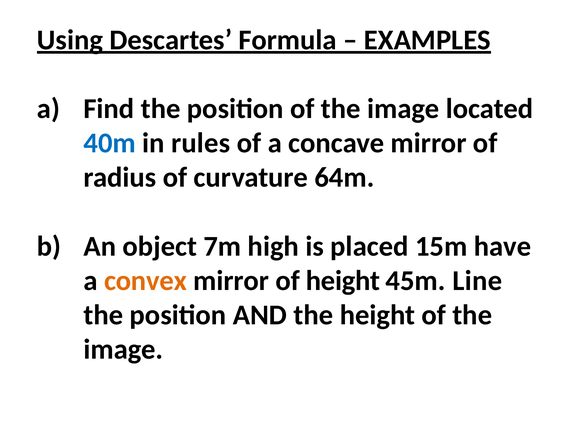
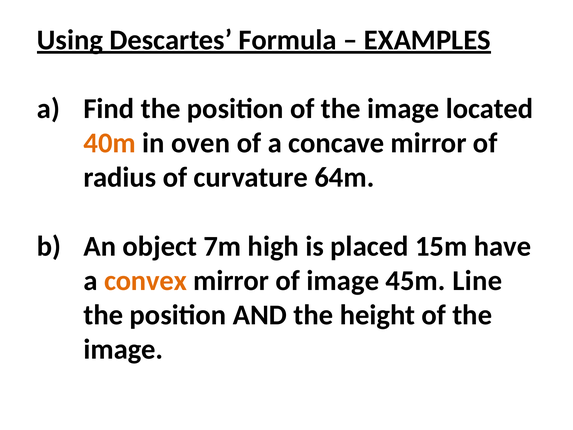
40m colour: blue -> orange
rules: rules -> oven
of height: height -> image
